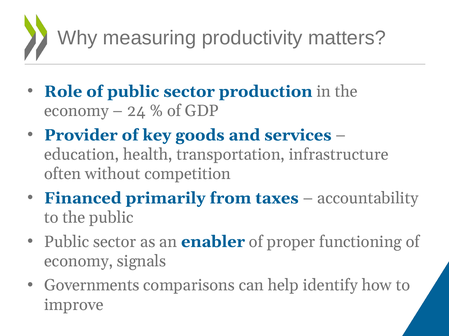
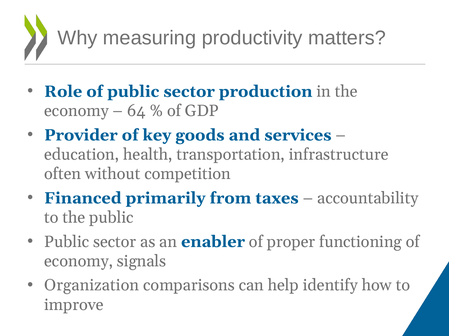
24: 24 -> 64
Governments: Governments -> Organization
